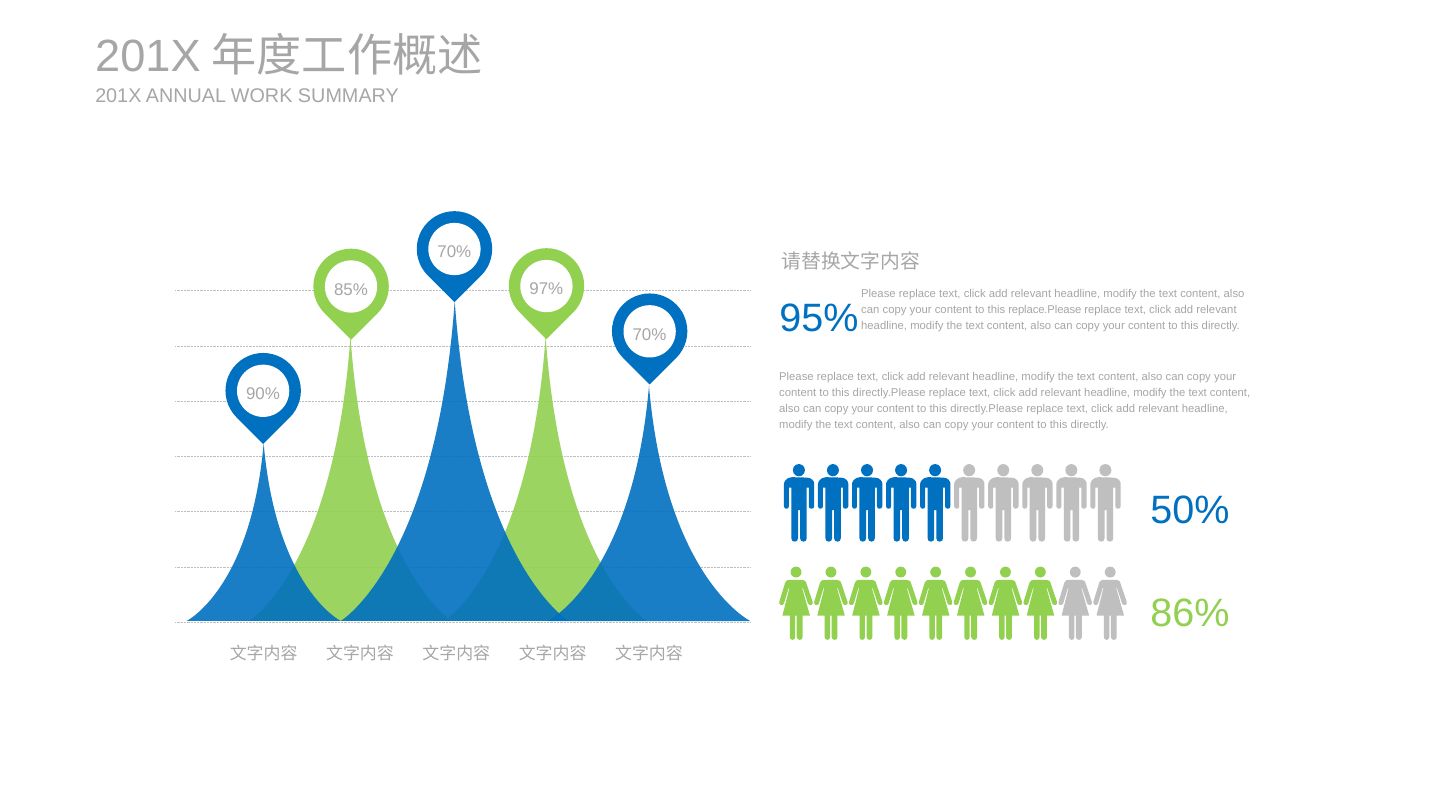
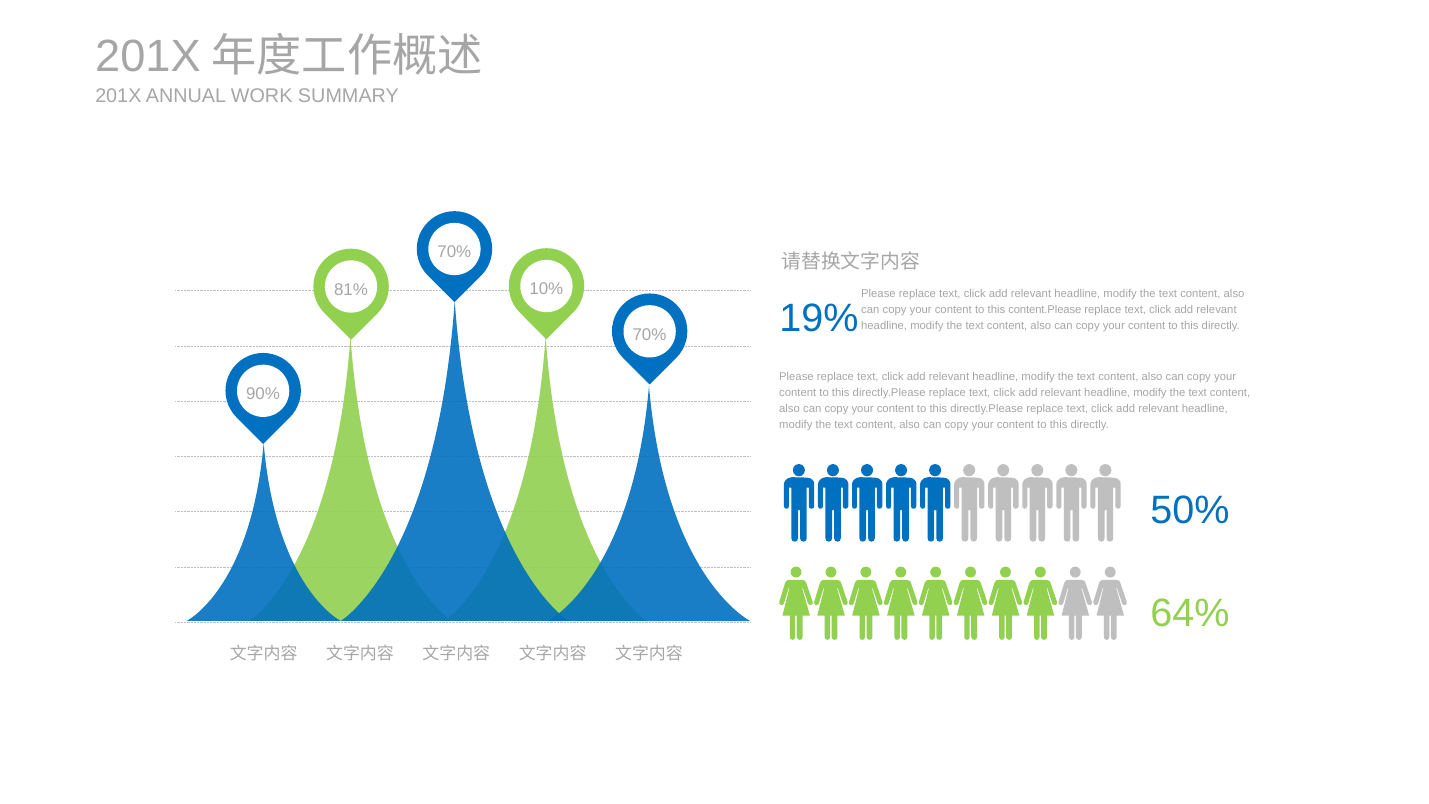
97%: 97% -> 10%
85%: 85% -> 81%
95%: 95% -> 19%
replace.Please: replace.Please -> content.Please
86%: 86% -> 64%
